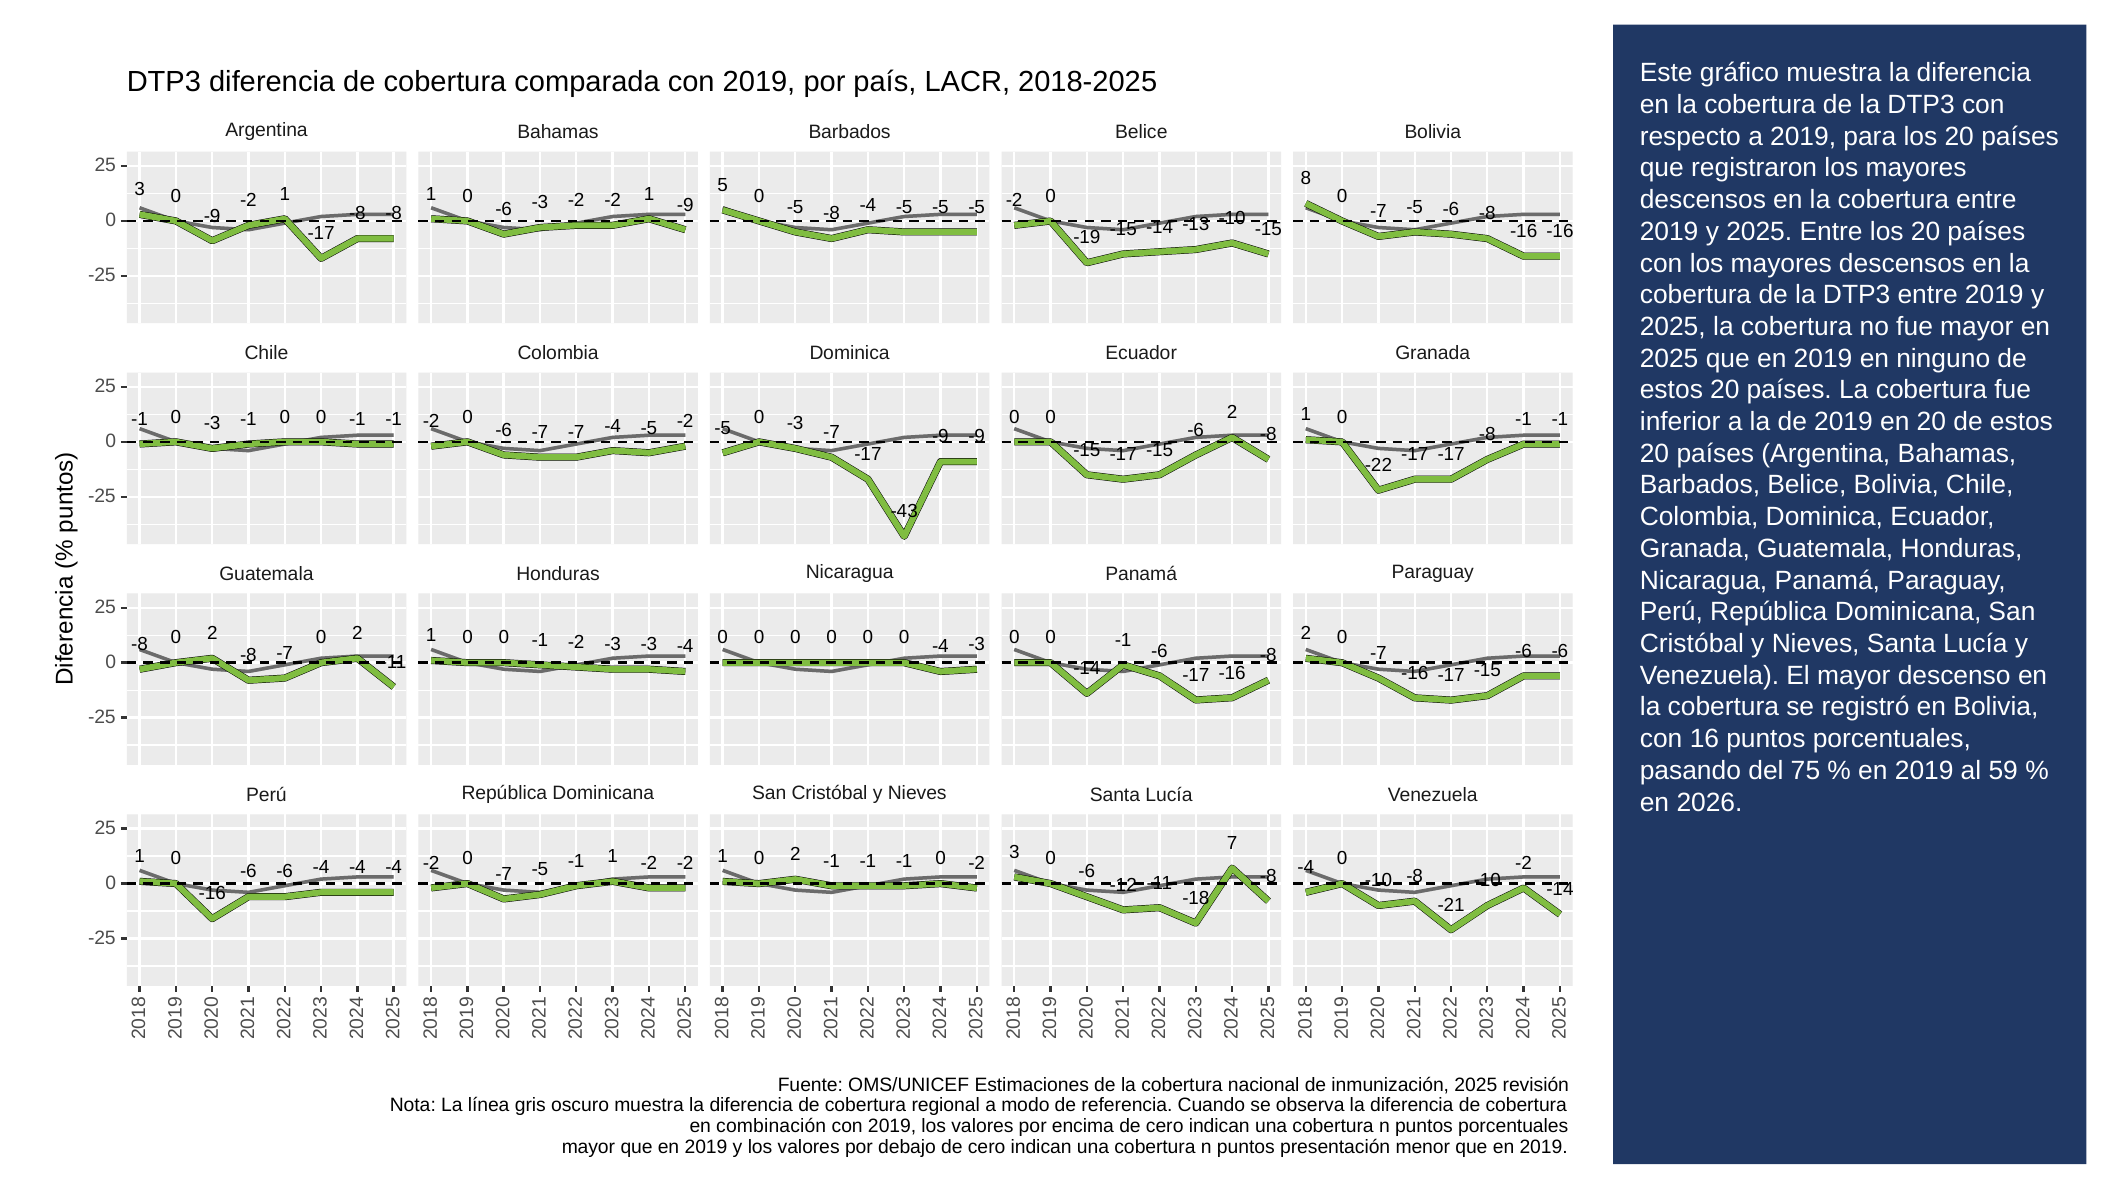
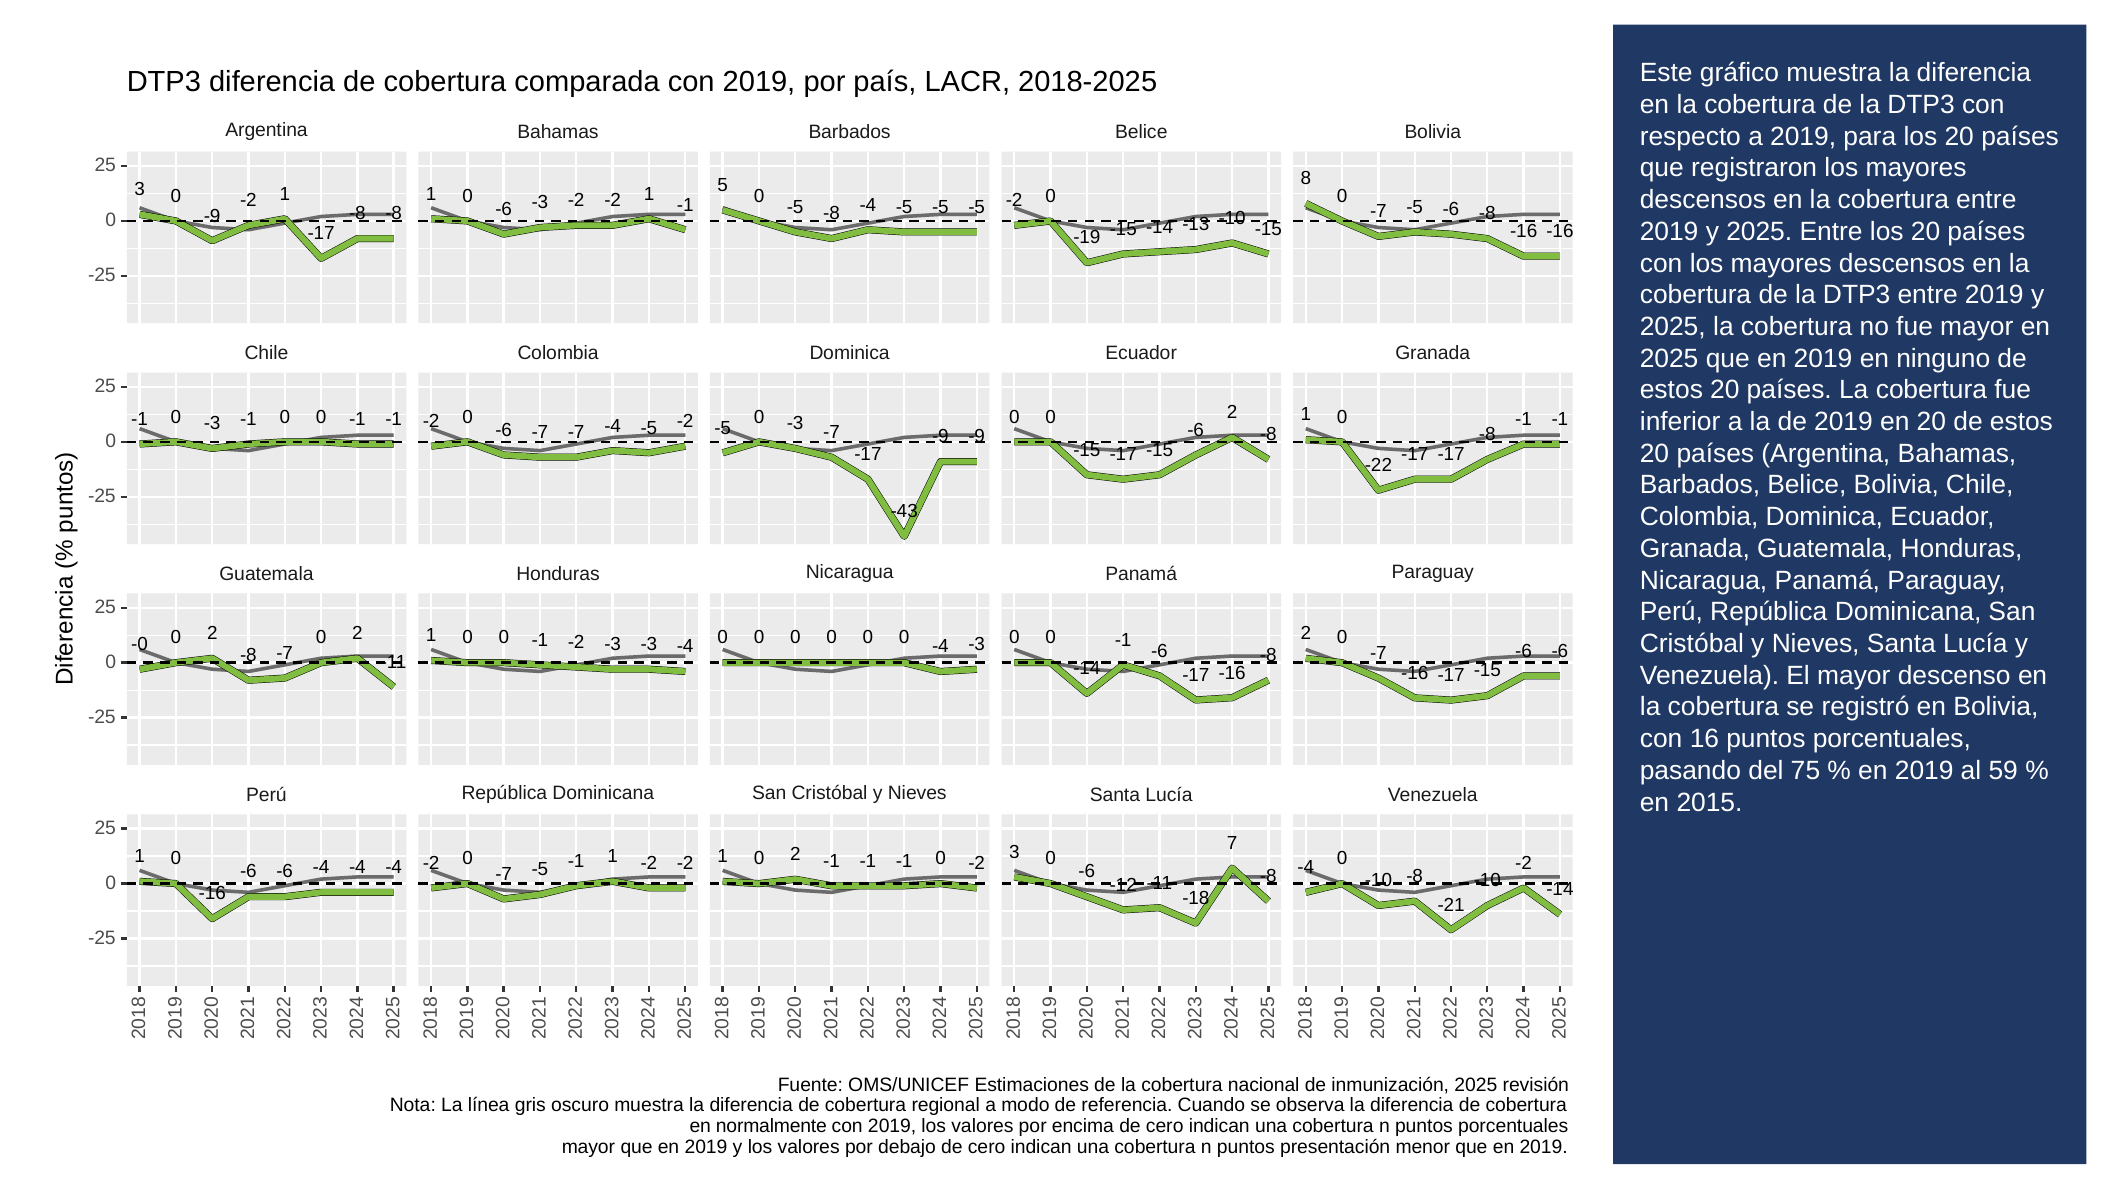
-9 at (685, 205): -9 -> -1
-8 at (140, 644): -8 -> -0
2026: 2026 -> 2015
combinación: combinación -> normalmente
